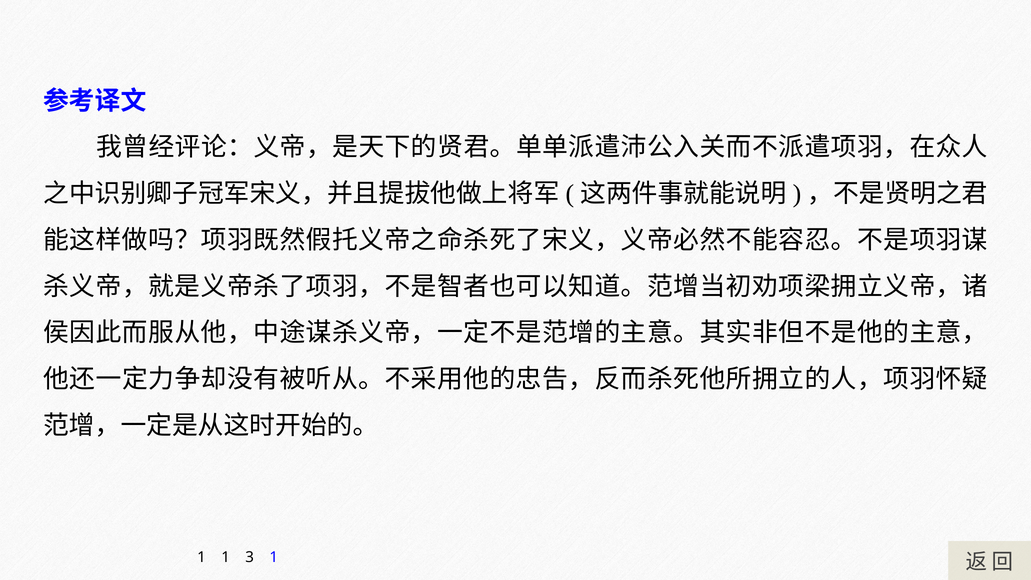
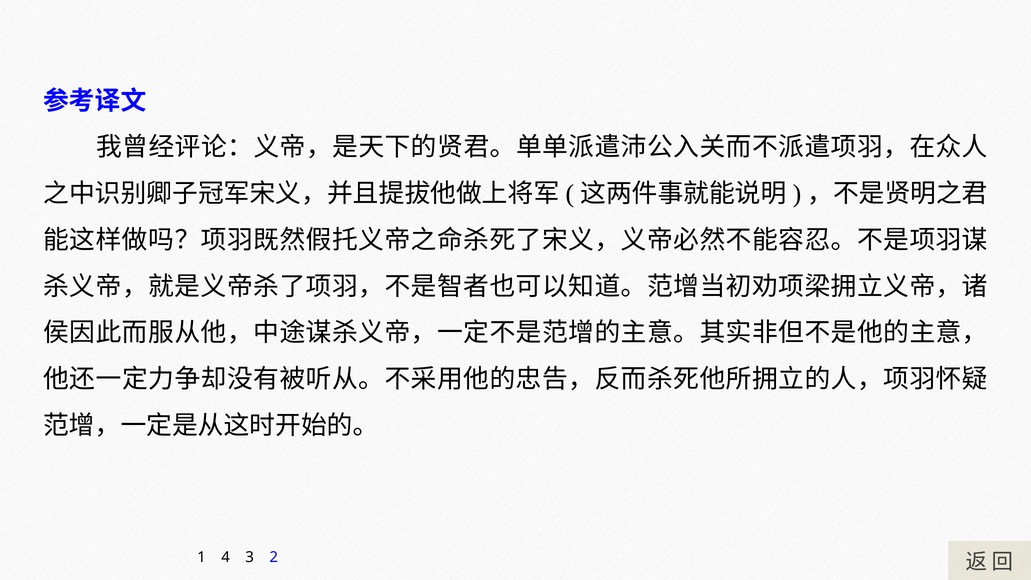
1 1: 1 -> 4
3 1: 1 -> 2
